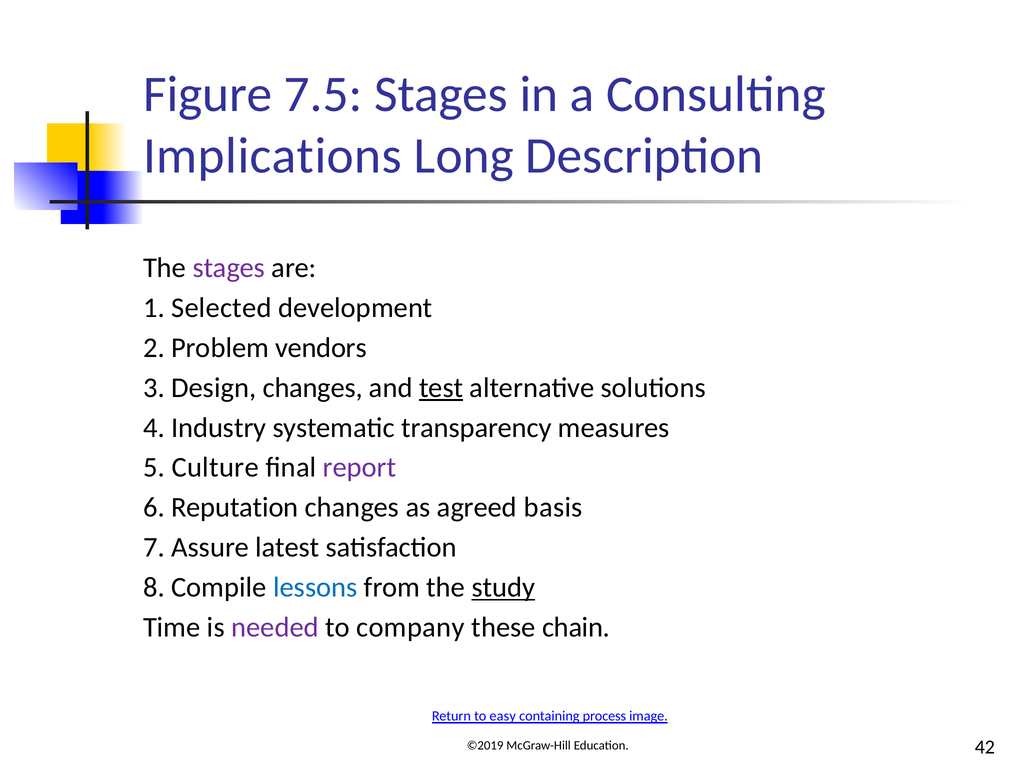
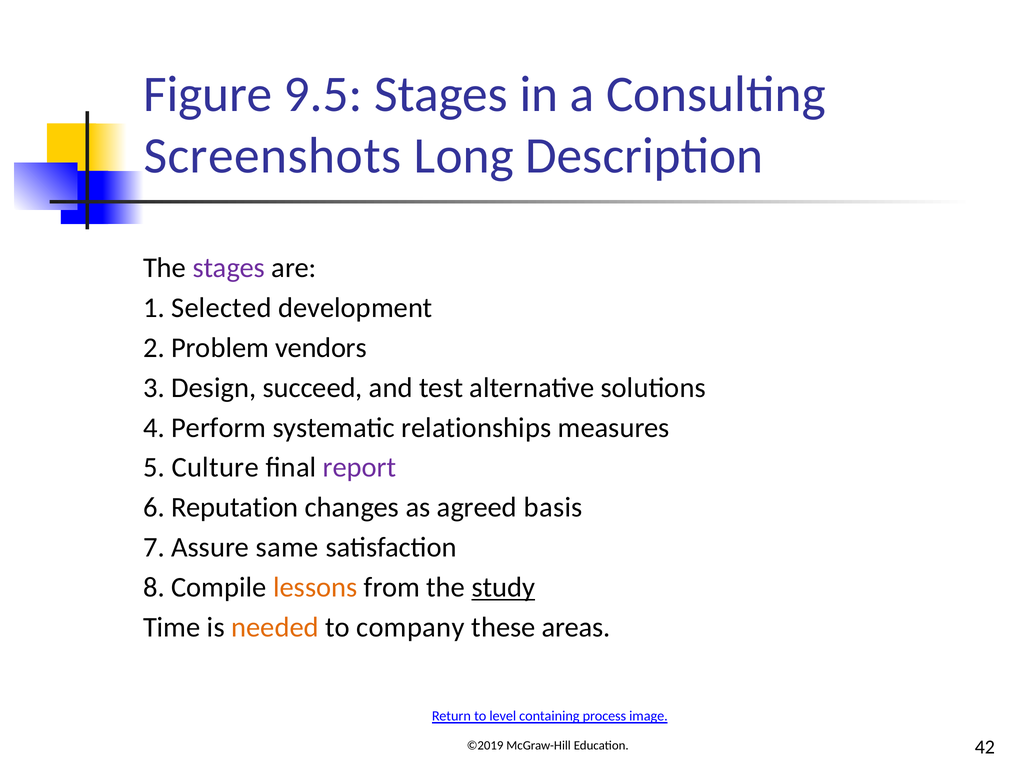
7.5: 7.5 -> 9.5
Implications: Implications -> Screenshots
Design changes: changes -> succeed
test underline: present -> none
Industry: Industry -> Perform
transparency: transparency -> relationships
latest: latest -> same
lessons colour: blue -> orange
needed colour: purple -> orange
chain: chain -> areas
easy: easy -> level
